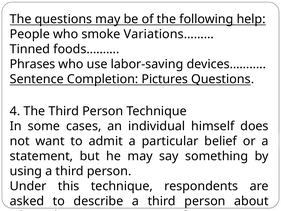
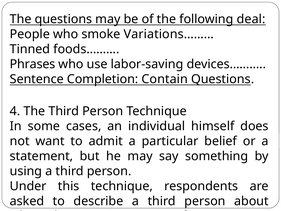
help: help -> deal
Pictures: Pictures -> Contain
